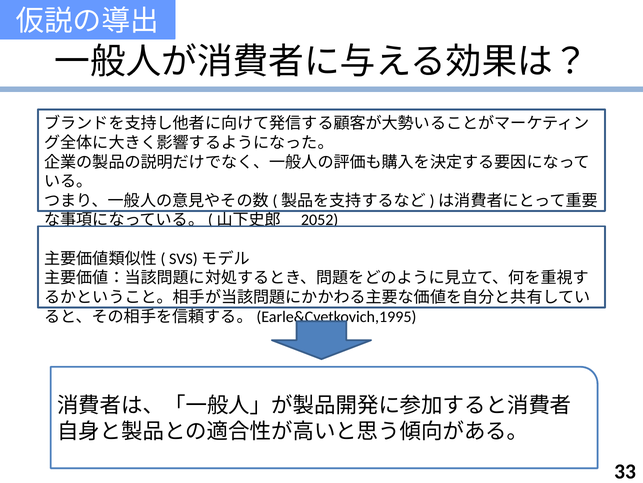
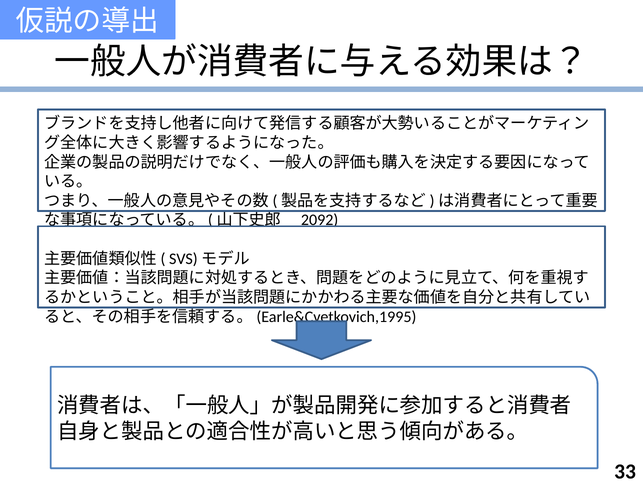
2052: 2052 -> 2092
